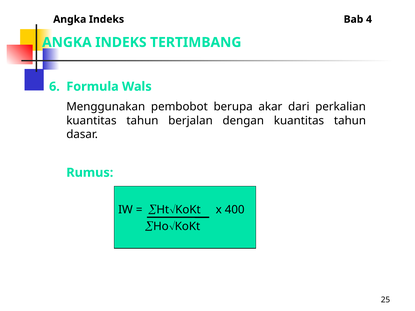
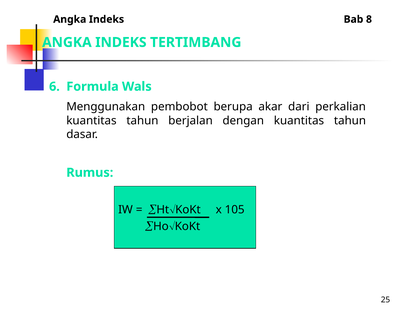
4: 4 -> 8
400: 400 -> 105
